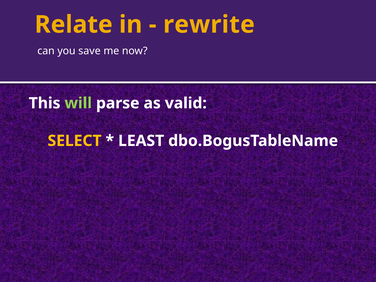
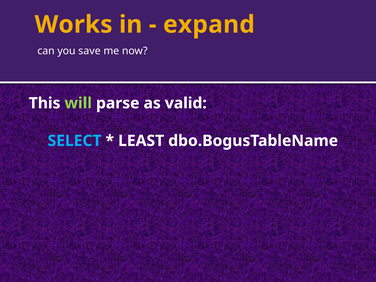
Relate: Relate -> Works
rewrite: rewrite -> expand
SELECT colour: yellow -> light blue
